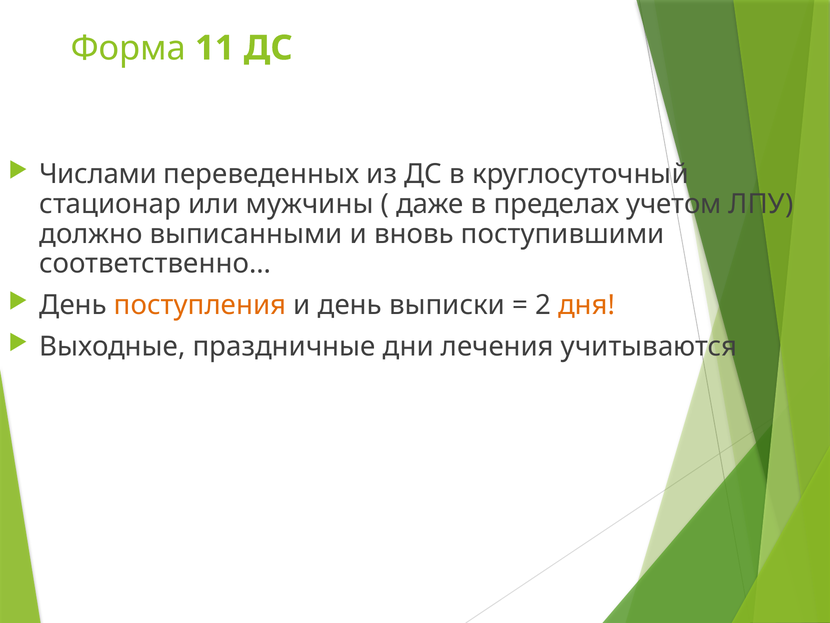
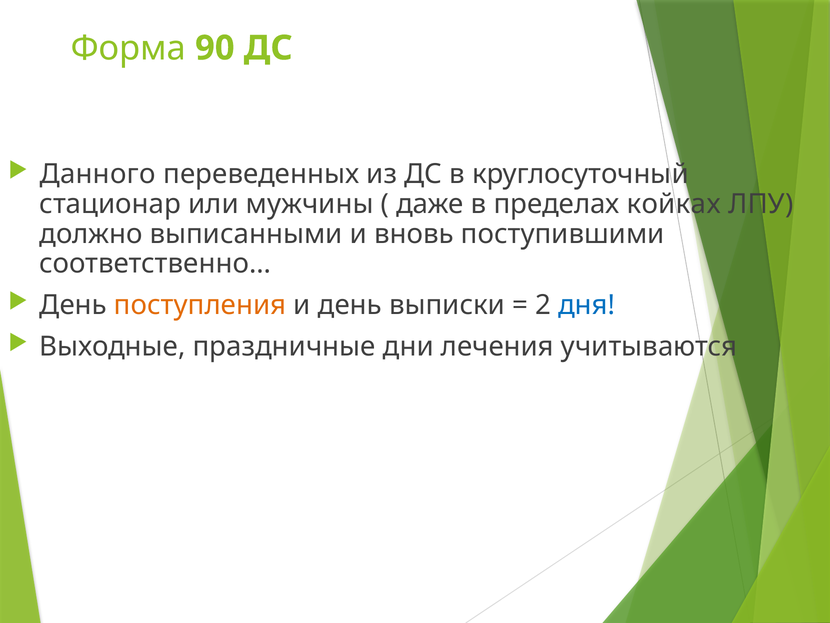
11: 11 -> 90
Числами: Числами -> Данного
учетом: учетом -> койках
дня colour: orange -> blue
